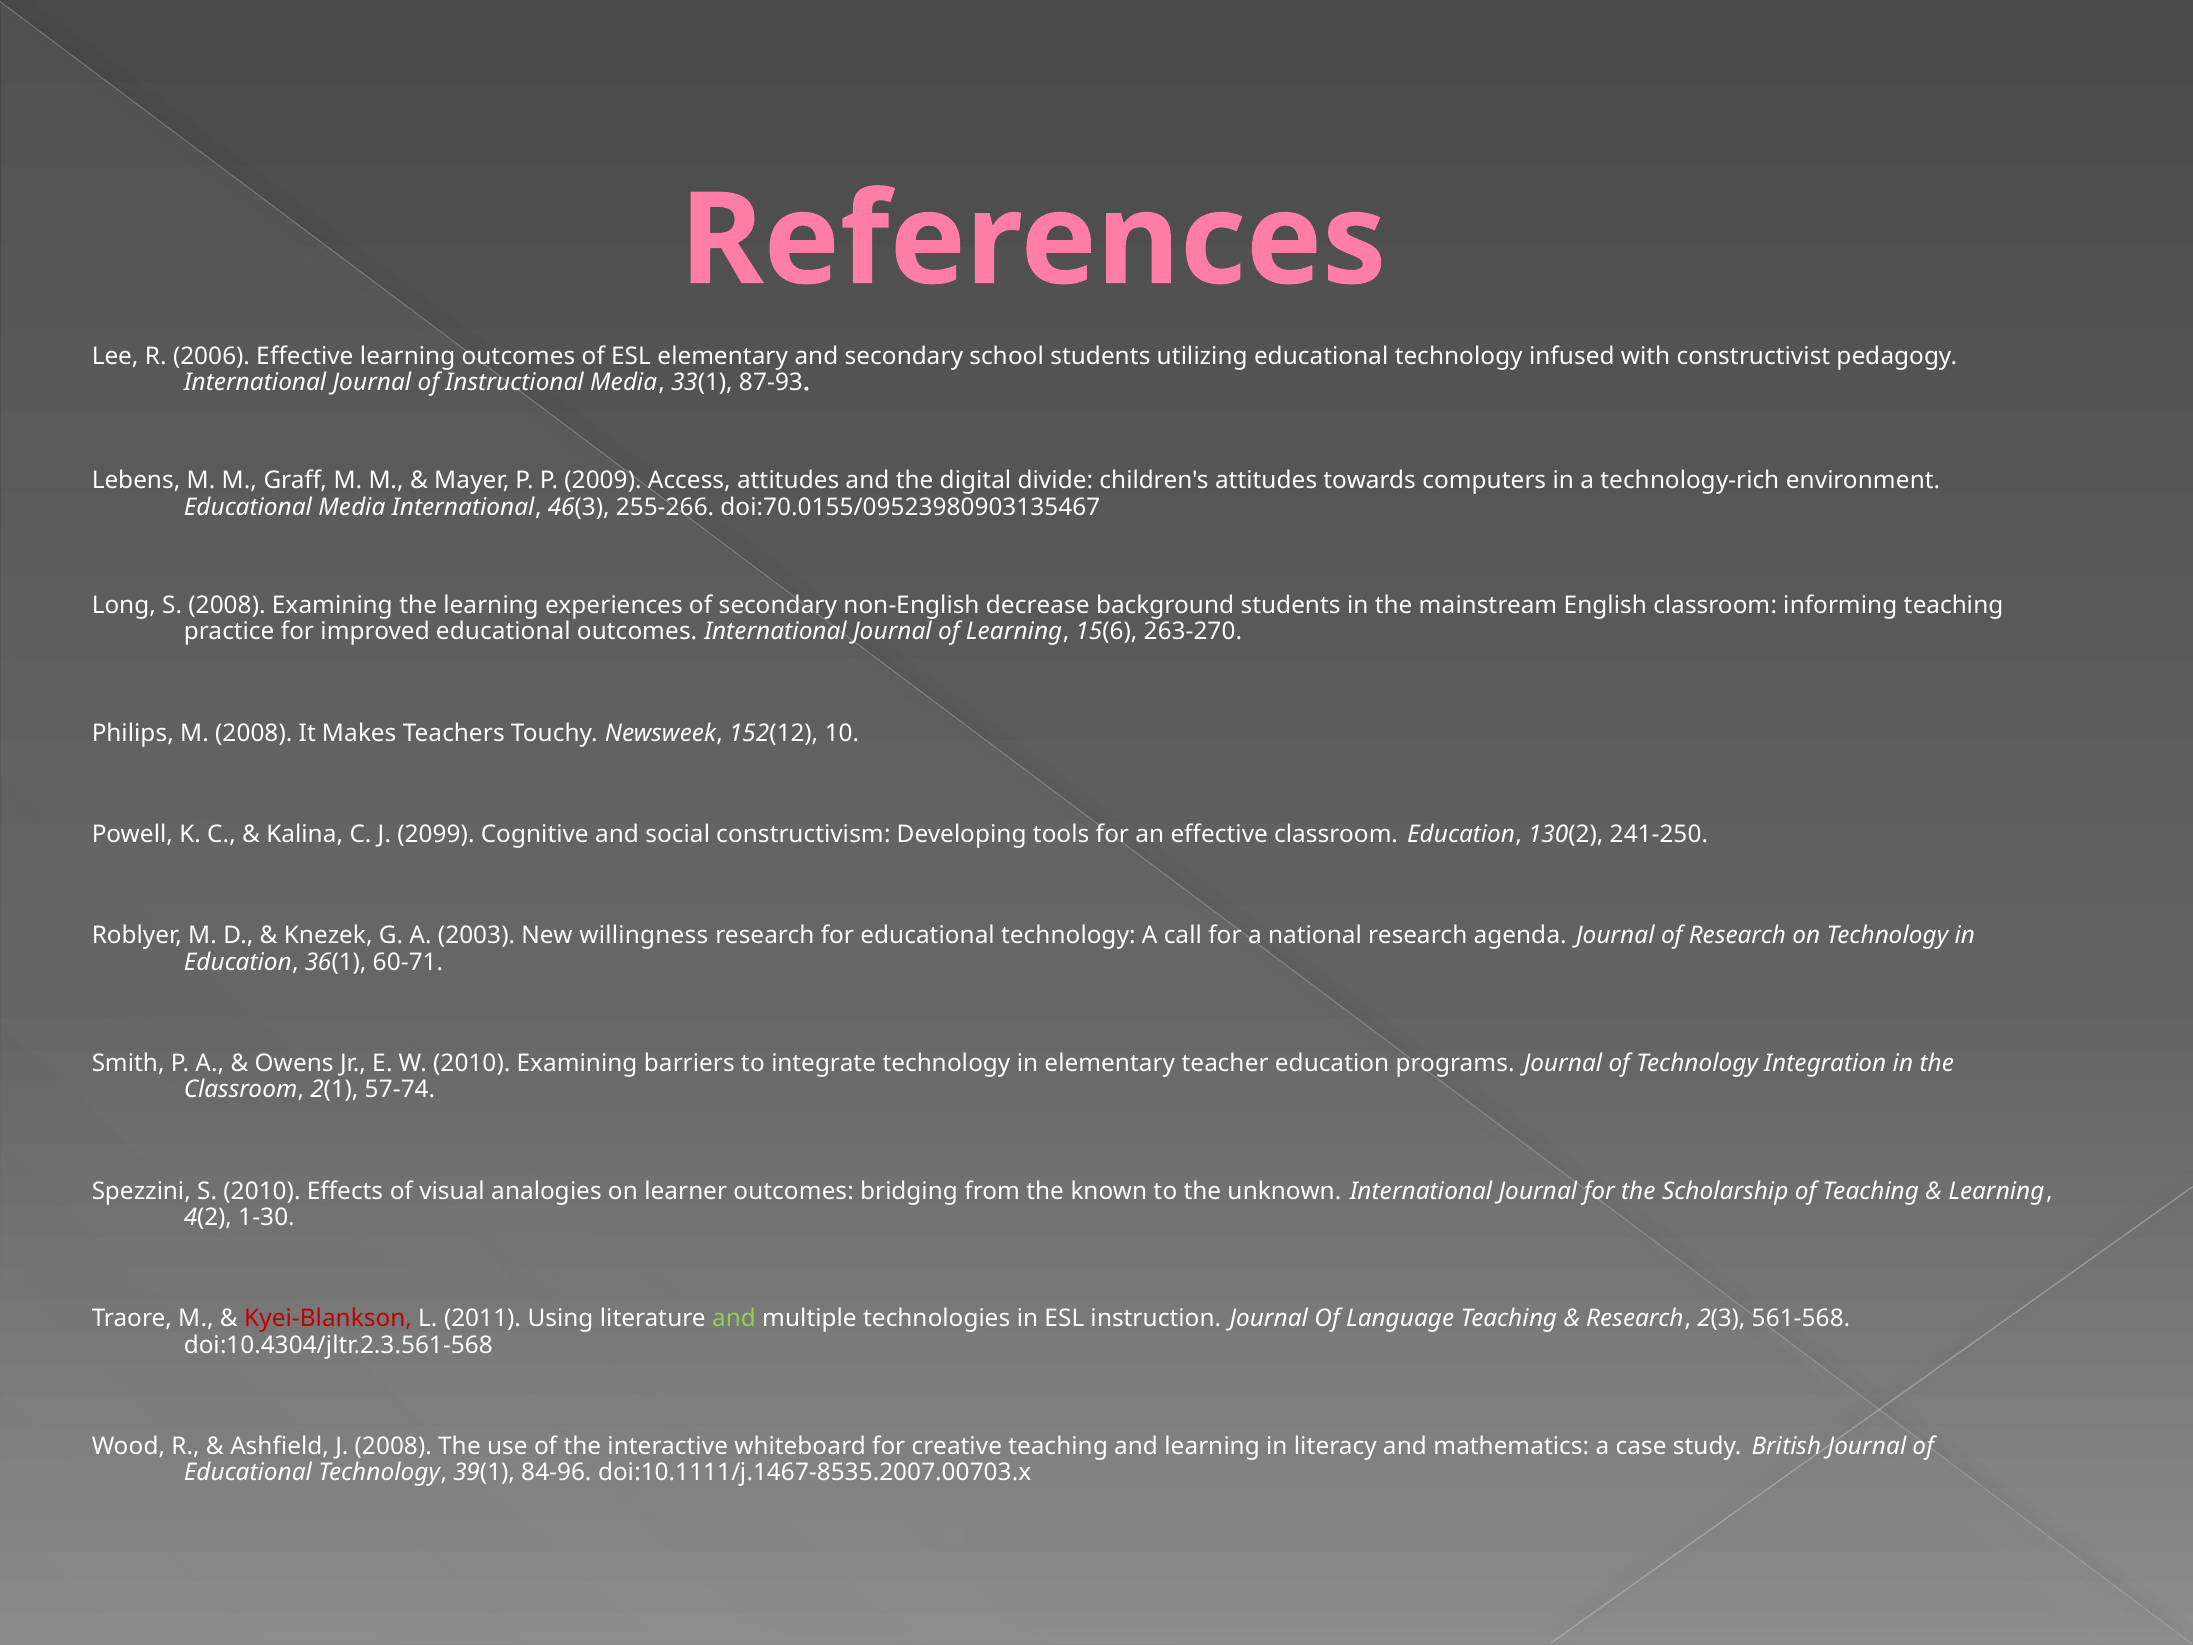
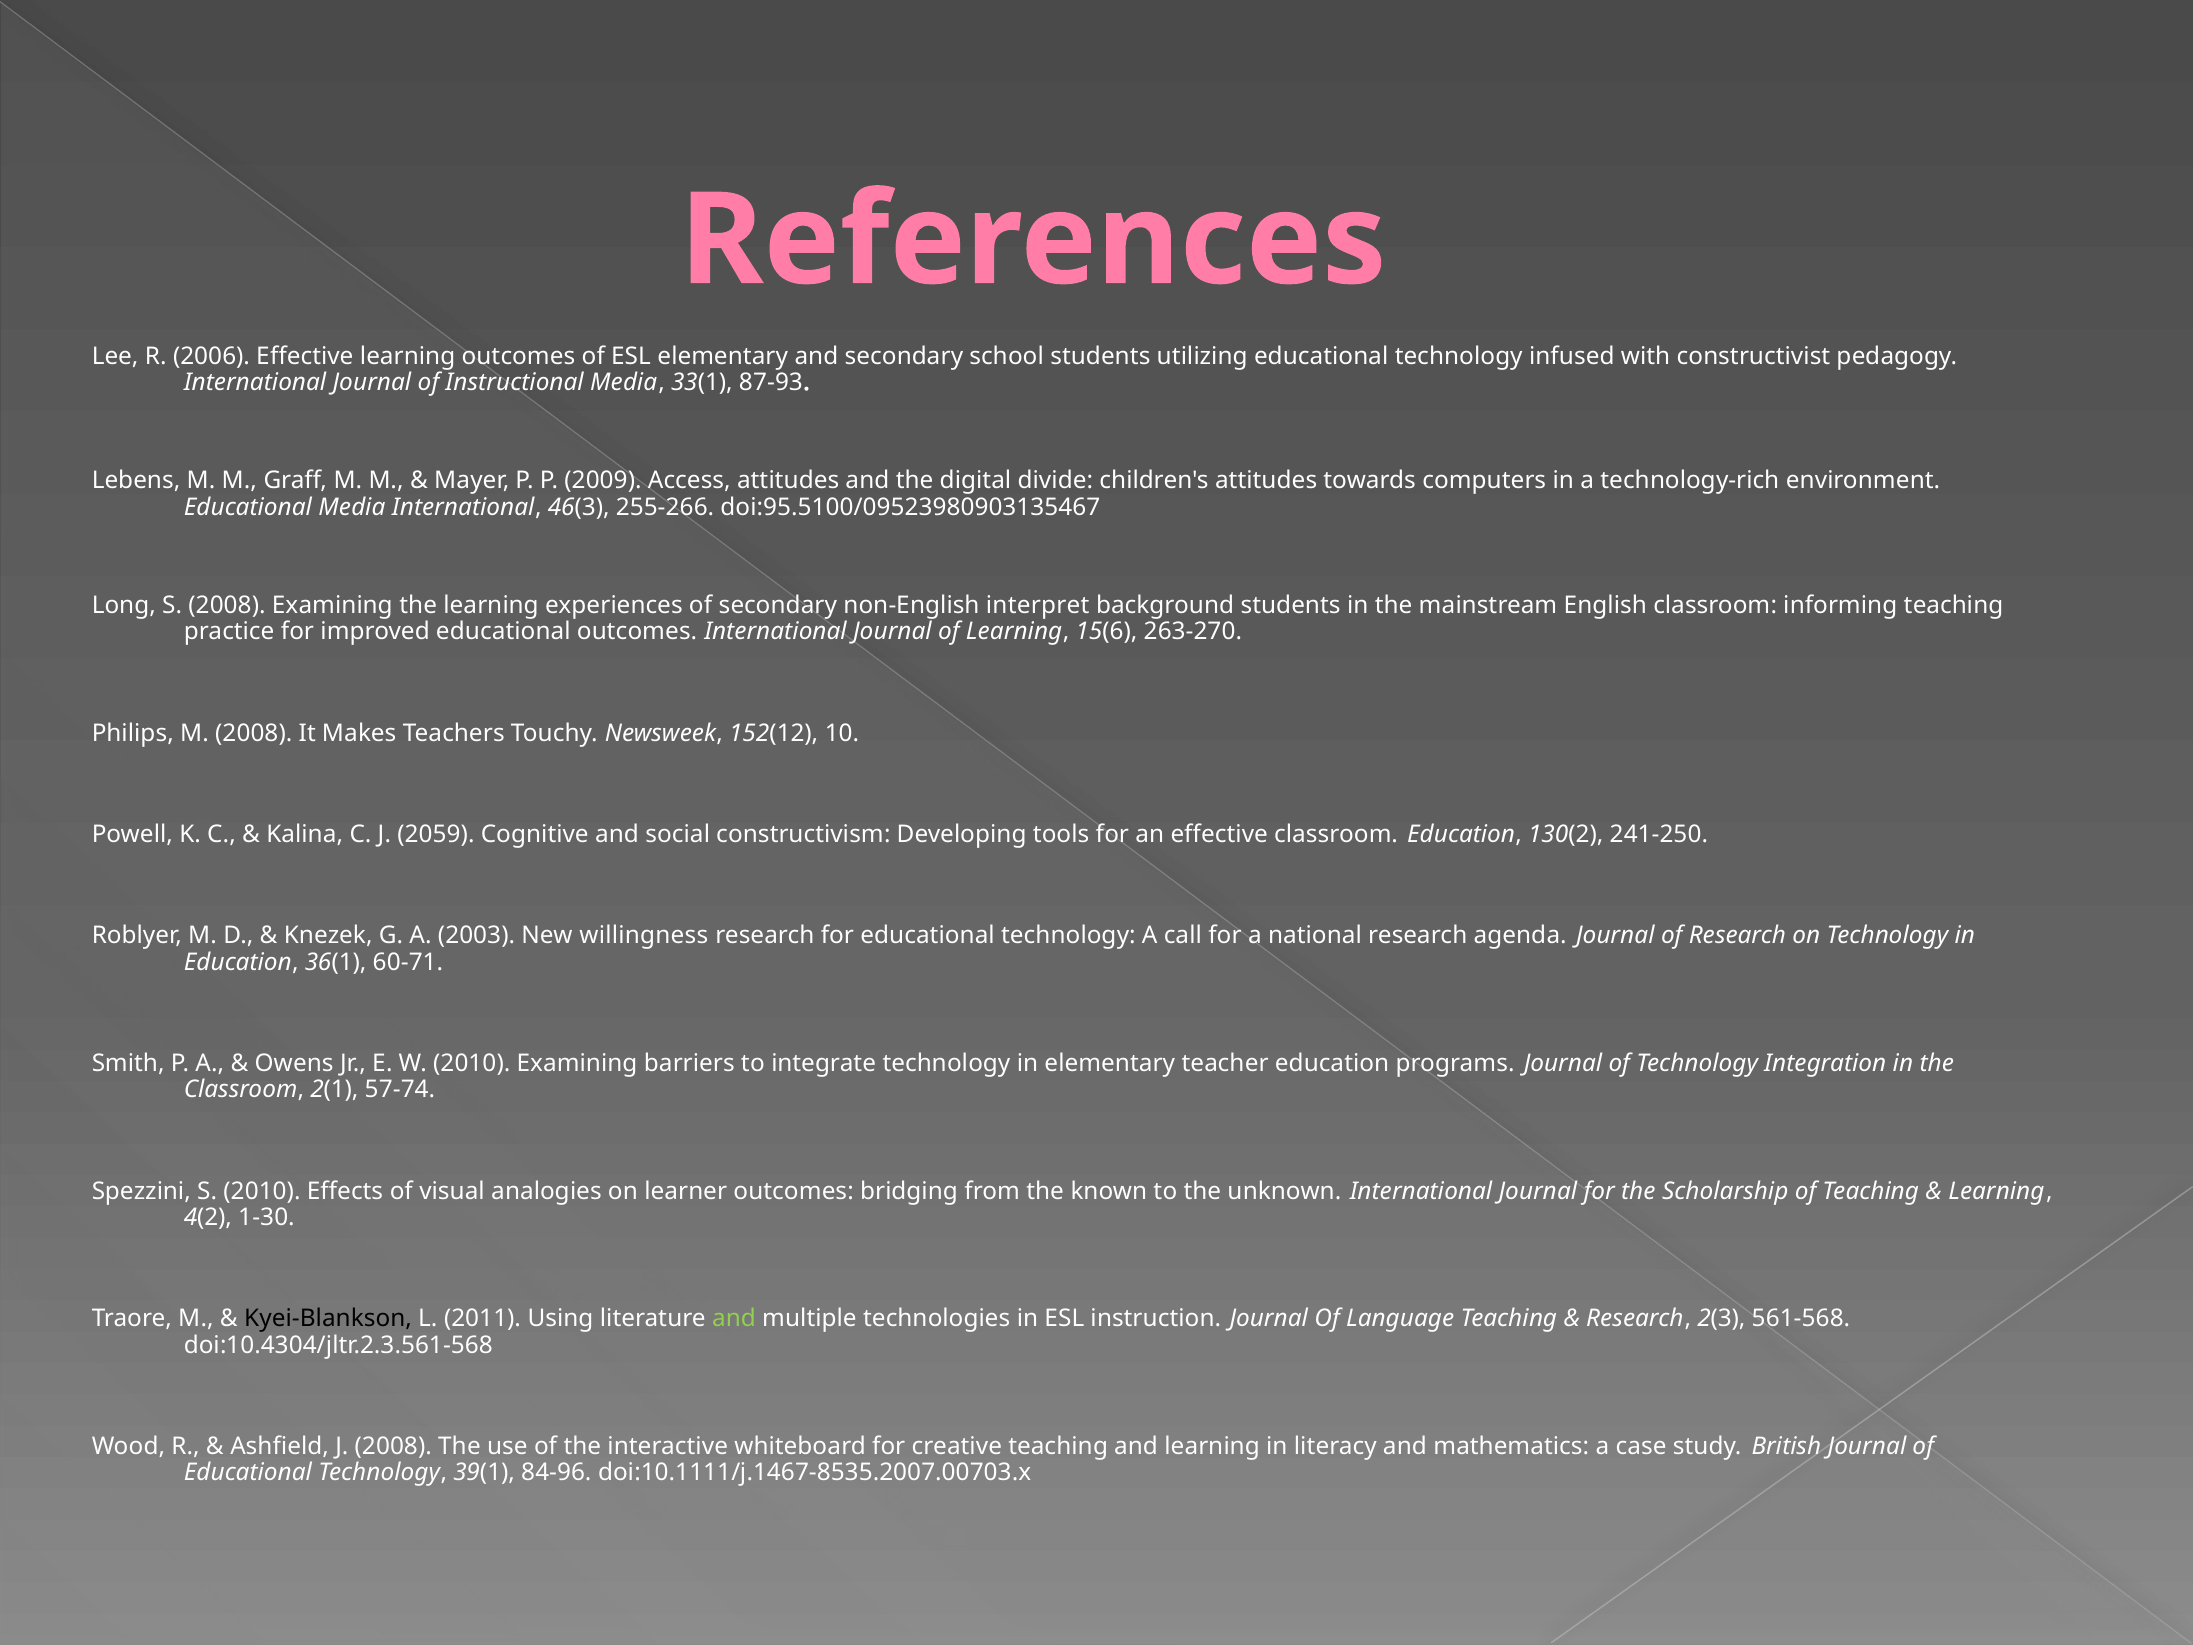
doi:70.0155/09523980903135467: doi:70.0155/09523980903135467 -> doi:95.5100/09523980903135467
decrease: decrease -> interpret
2099: 2099 -> 2059
Kyei-Blankson colour: red -> black
